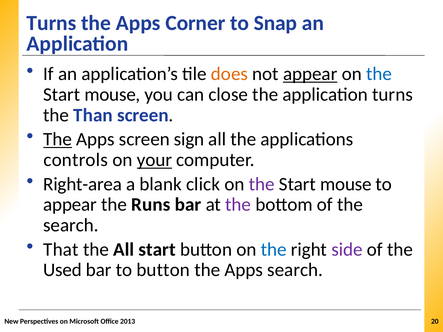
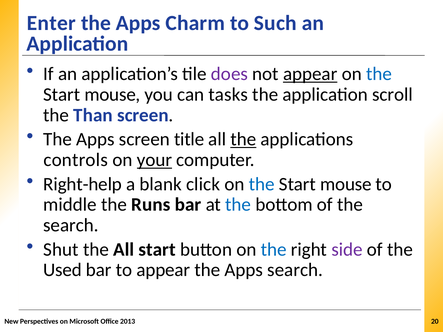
Turns at (51, 23): Turns -> Enter
Corner: Corner -> Charm
Snap: Snap -> Such
does colour: orange -> purple
close: close -> tasks
application turns: turns -> scroll
The at (58, 139) underline: present -> none
sign: sign -> title
the at (243, 139) underline: none -> present
Right-area: Right-area -> Right-help
the at (262, 184) colour: purple -> blue
appear at (70, 205): appear -> middle
the at (238, 205) colour: purple -> blue
That: That -> Shut
to button: button -> appear
